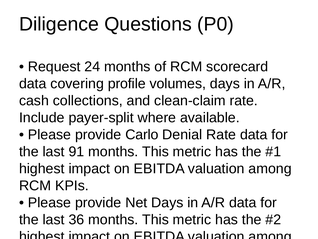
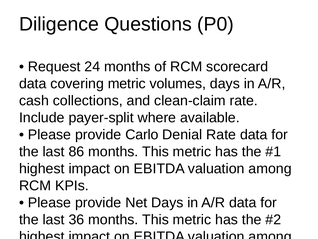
covering profile: profile -> metric
91: 91 -> 86
